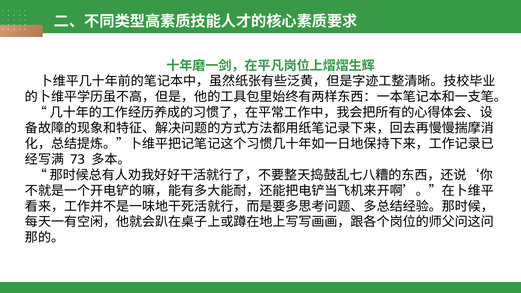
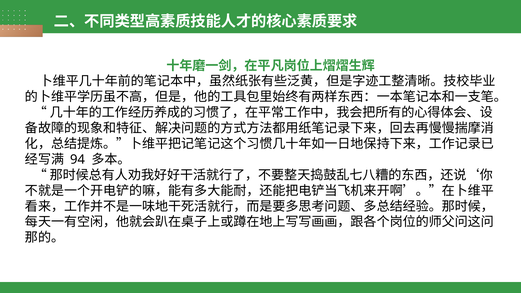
73: 73 -> 94
